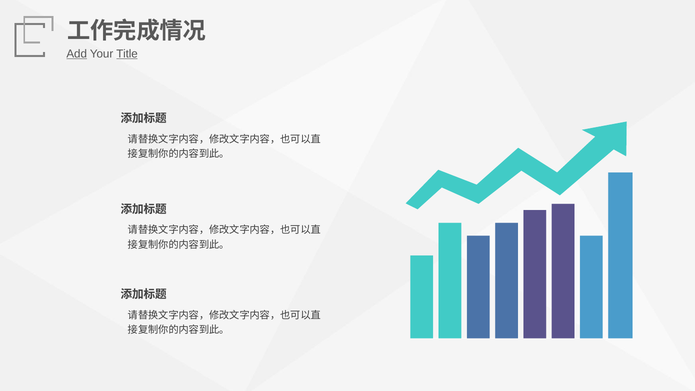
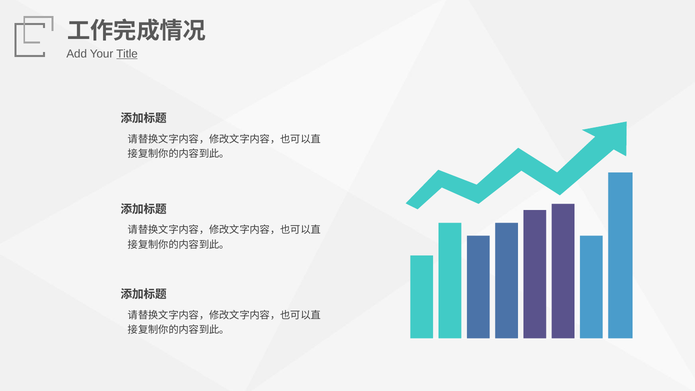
Add underline: present -> none
